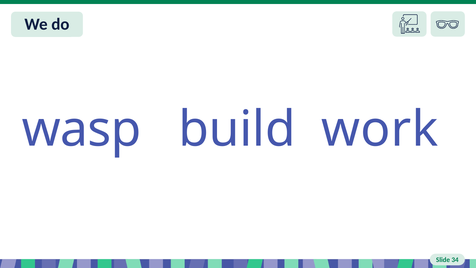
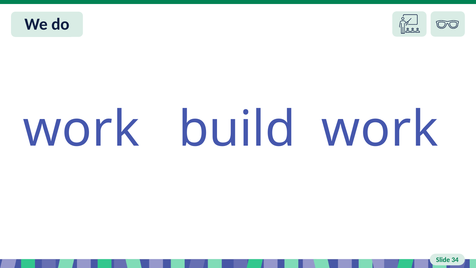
wasp at (82, 129): wasp -> work
